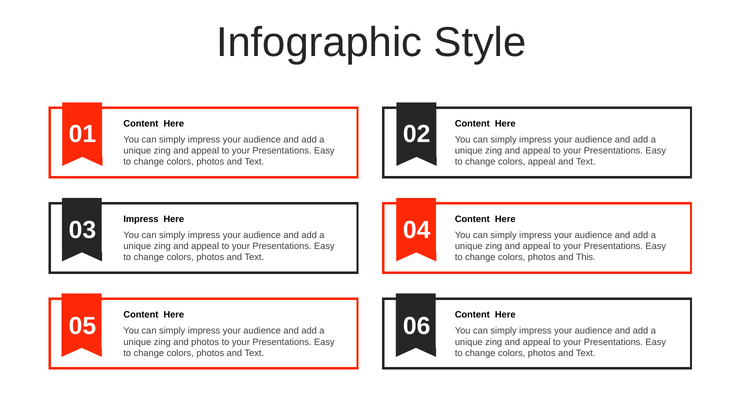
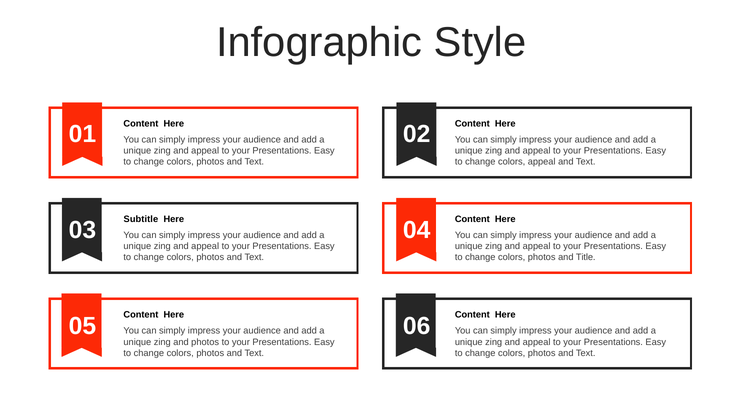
Impress at (141, 219): Impress -> Subtitle
This: This -> Title
